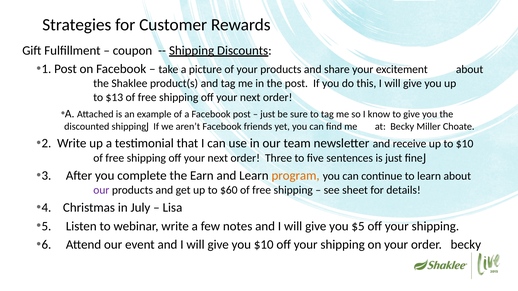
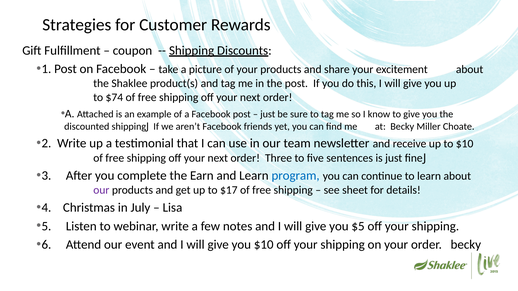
$13: $13 -> $74
program colour: orange -> blue
$60: $60 -> $17
